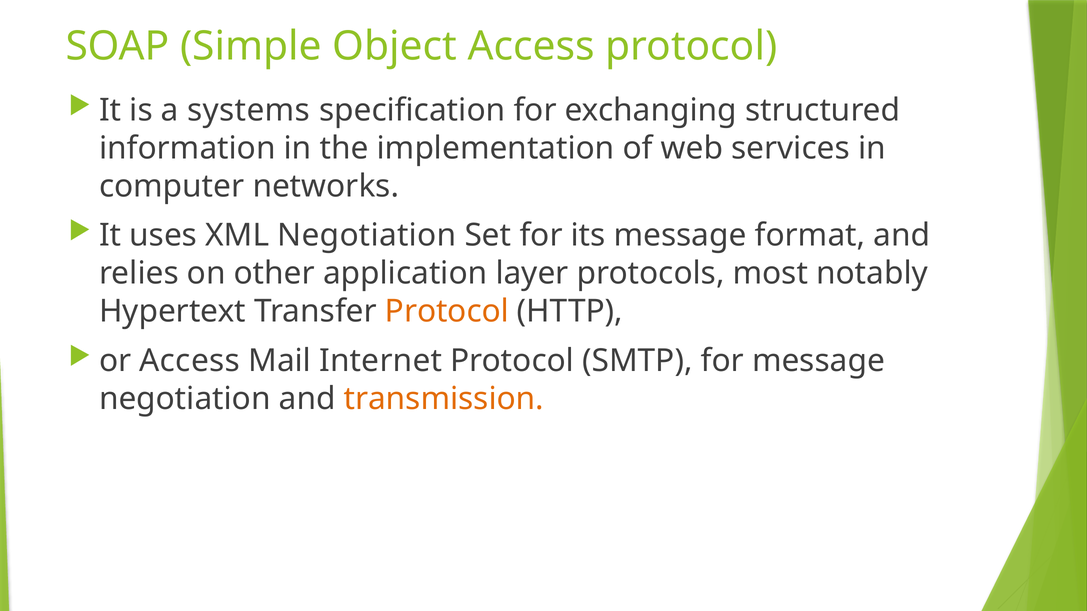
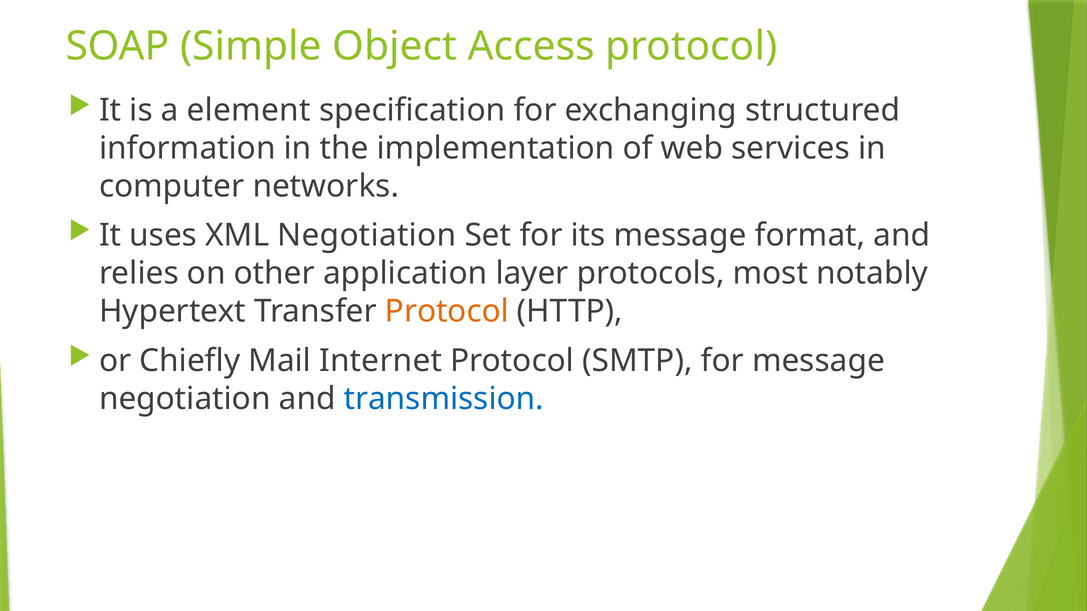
systems: systems -> element
or Access: Access -> Chiefly
transmission colour: orange -> blue
